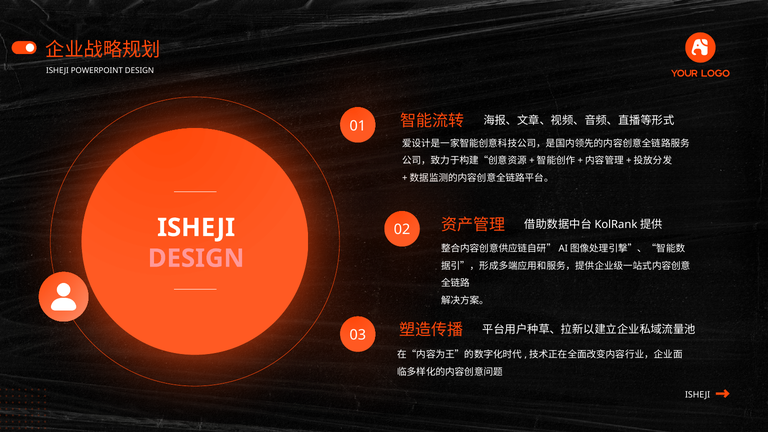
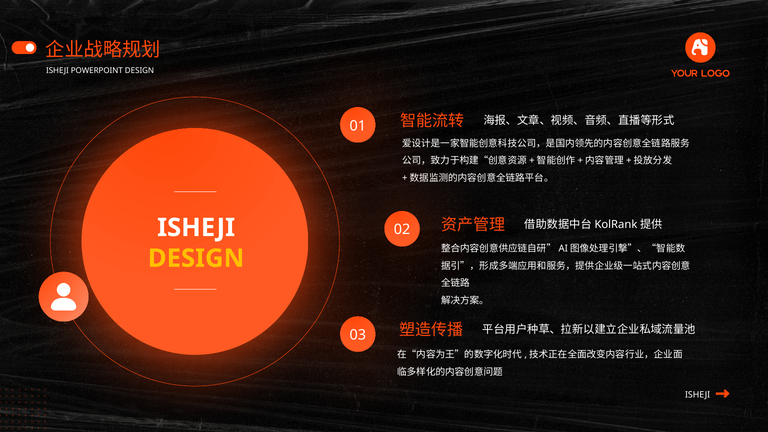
DESIGN at (196, 258) colour: pink -> yellow
